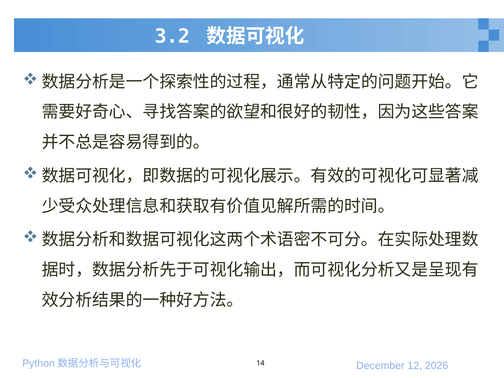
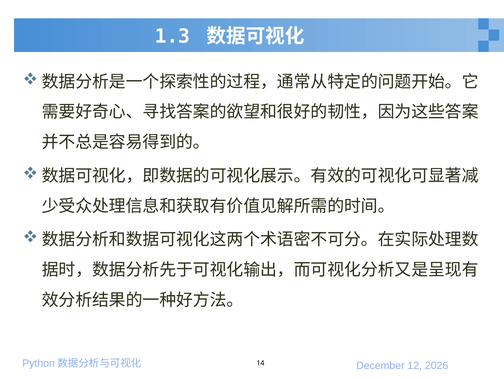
3.2: 3.2 -> 1.3
